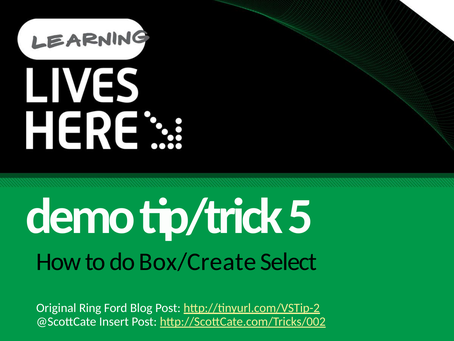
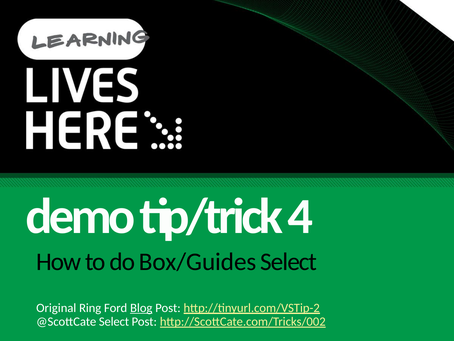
5: 5 -> 4
Box/Create: Box/Create -> Box/Guides
Blog underline: none -> present
@ScottCate Insert: Insert -> Select
